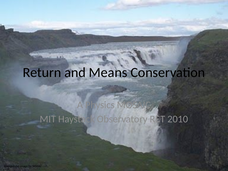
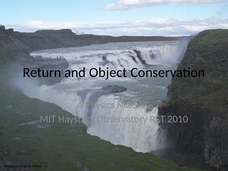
Means: Means -> Object
